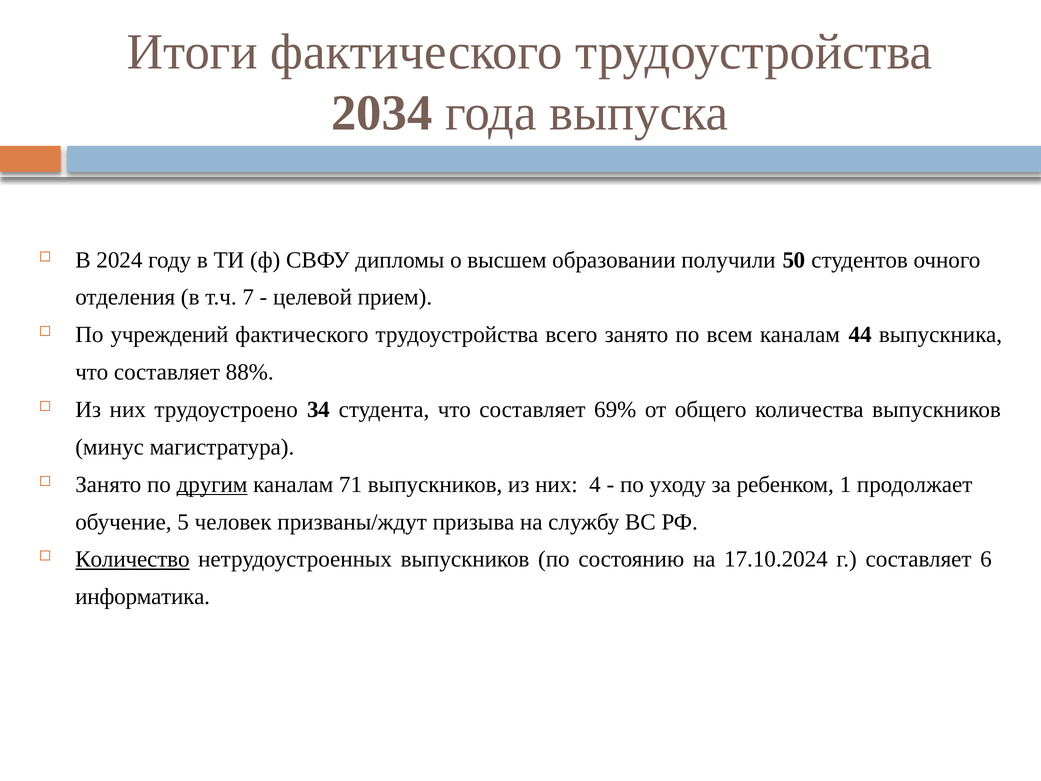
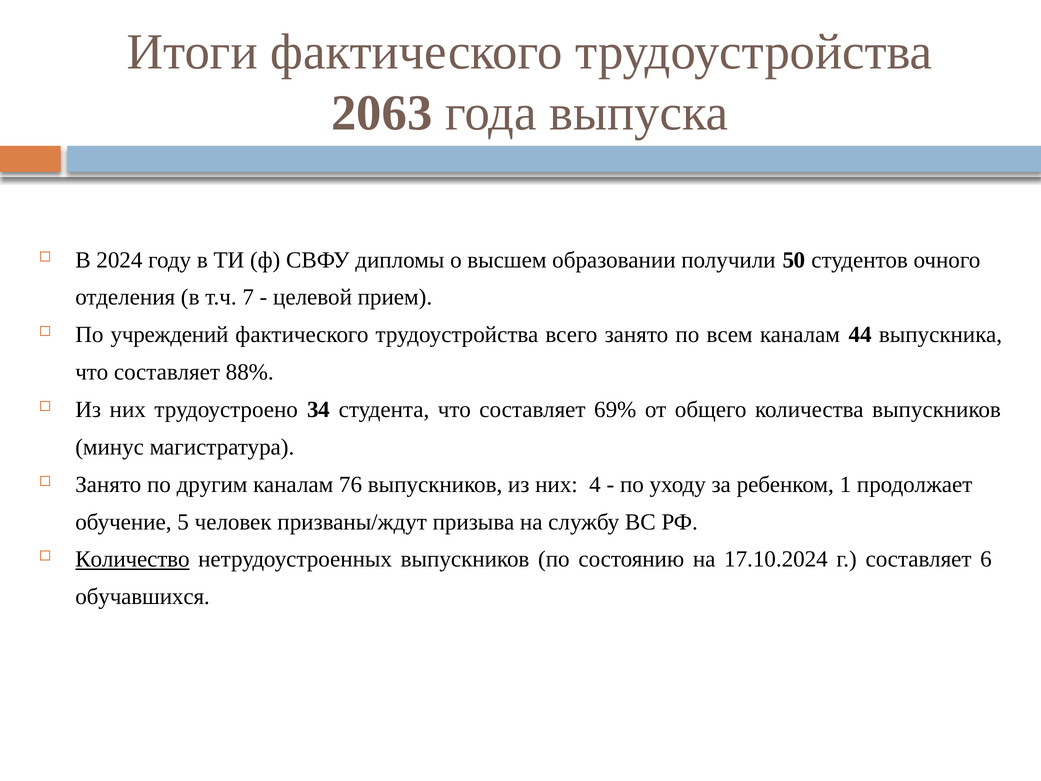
2034: 2034 -> 2063
другим underline: present -> none
71: 71 -> 76
информатика: информатика -> обучавшихся
